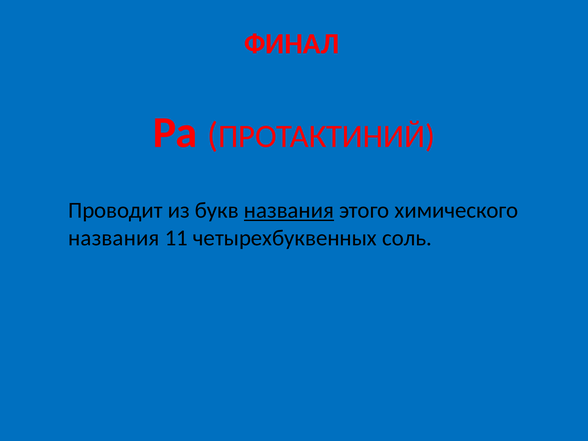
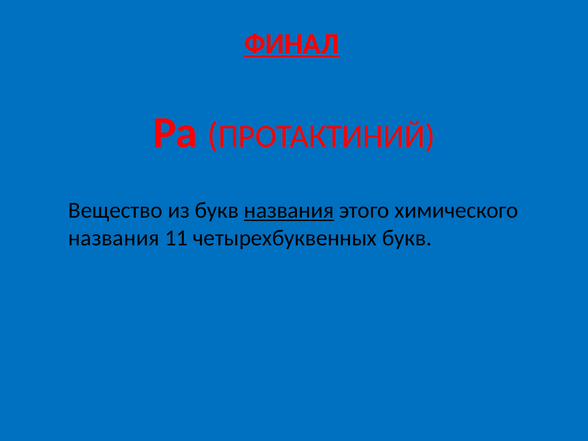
ФИНАЛ underline: none -> present
Проводит: Проводит -> Вещество
четырехбуквенных соль: соль -> букв
